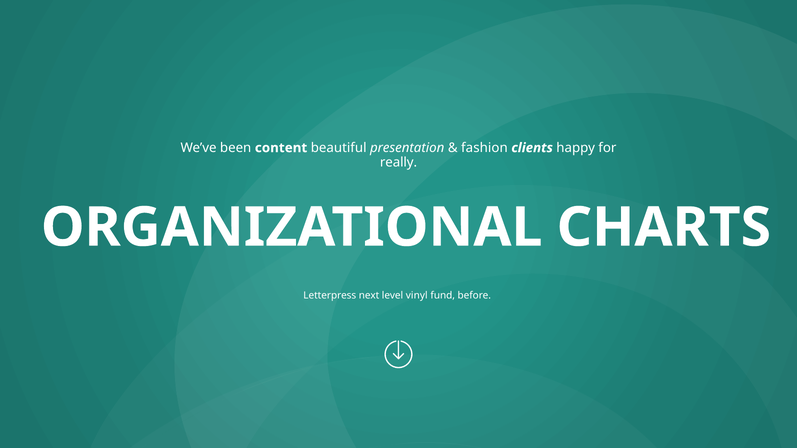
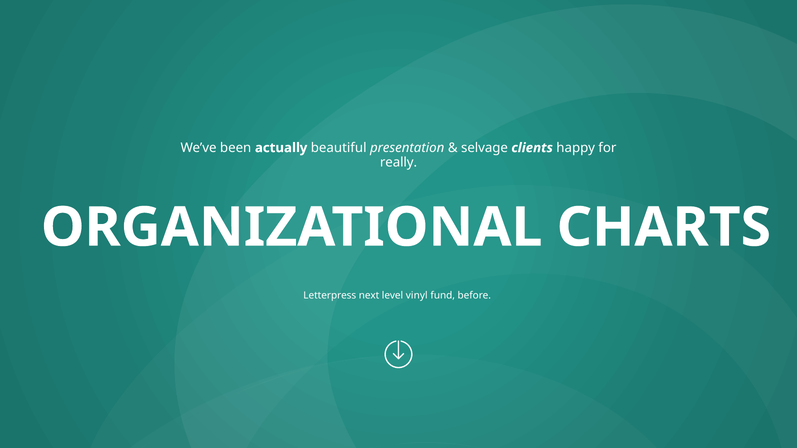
content: content -> actually
fashion: fashion -> selvage
